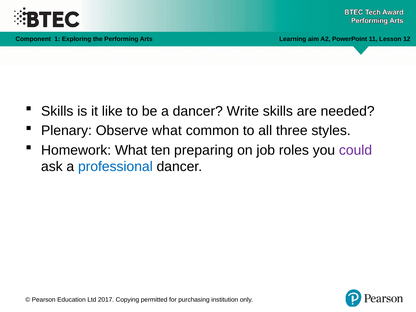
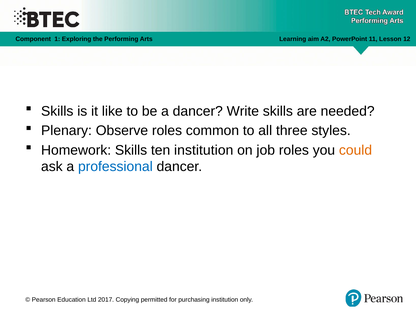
Observe what: what -> roles
Homework What: What -> Skills
ten preparing: preparing -> institution
could colour: purple -> orange
